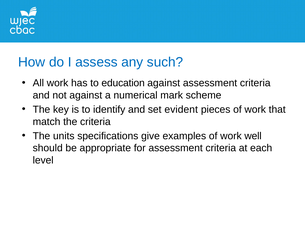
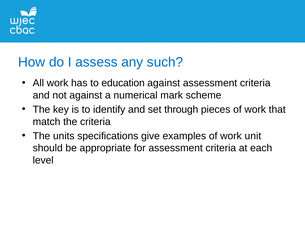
evident: evident -> through
well: well -> unit
